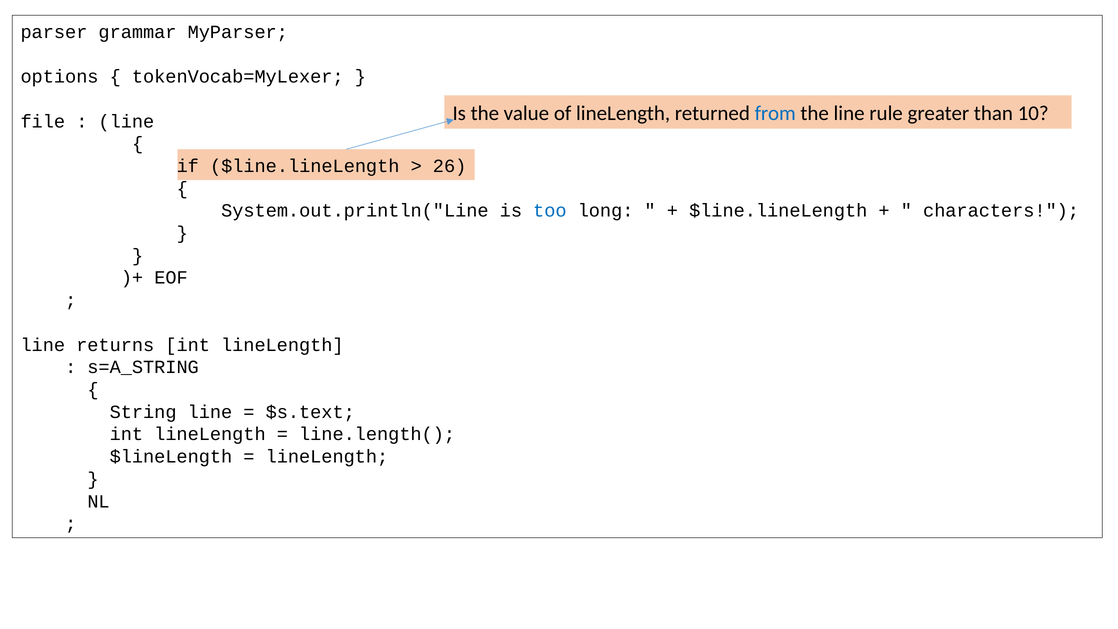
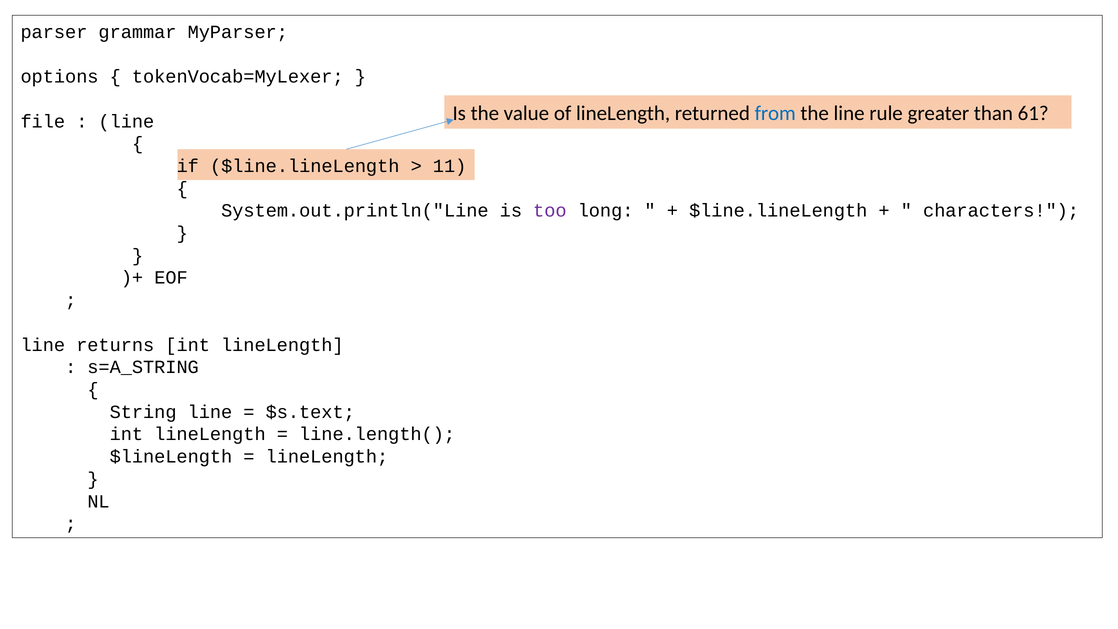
10: 10 -> 61
26: 26 -> 11
too colour: blue -> purple
